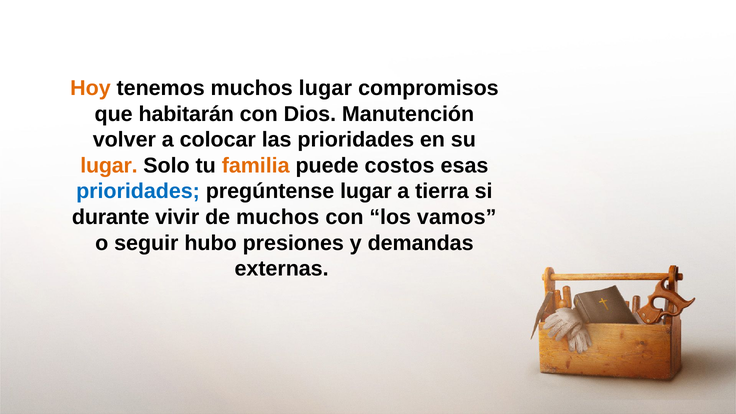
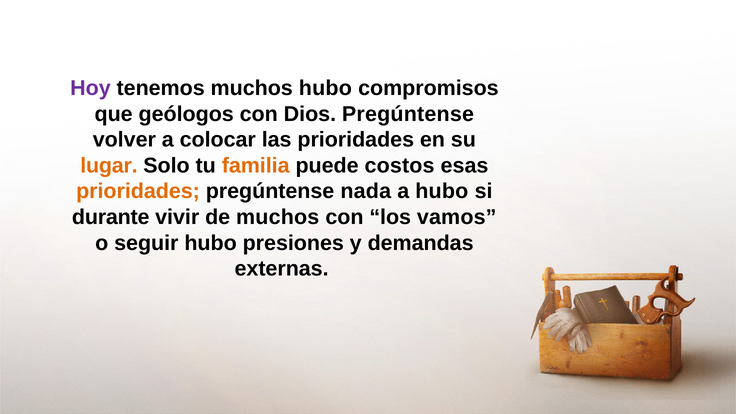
Hoy colour: orange -> purple
muchos lugar: lugar -> hubo
habitarán: habitarán -> geólogos
Dios Manutención: Manutención -> Pregúntense
prioridades at (138, 191) colour: blue -> orange
pregúntense lugar: lugar -> nada
a tierra: tierra -> hubo
